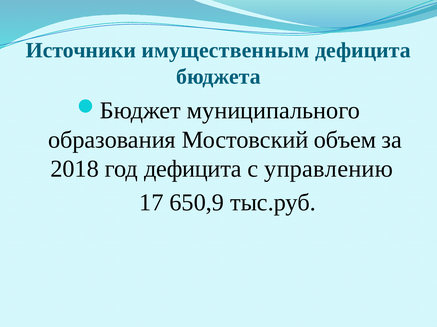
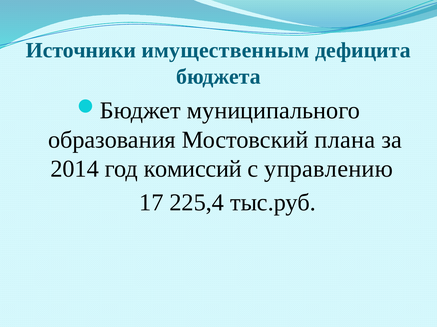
объем: объем -> плана
2018: 2018 -> 2014
год дефицита: дефицита -> комиссий
650,9: 650,9 -> 225,4
